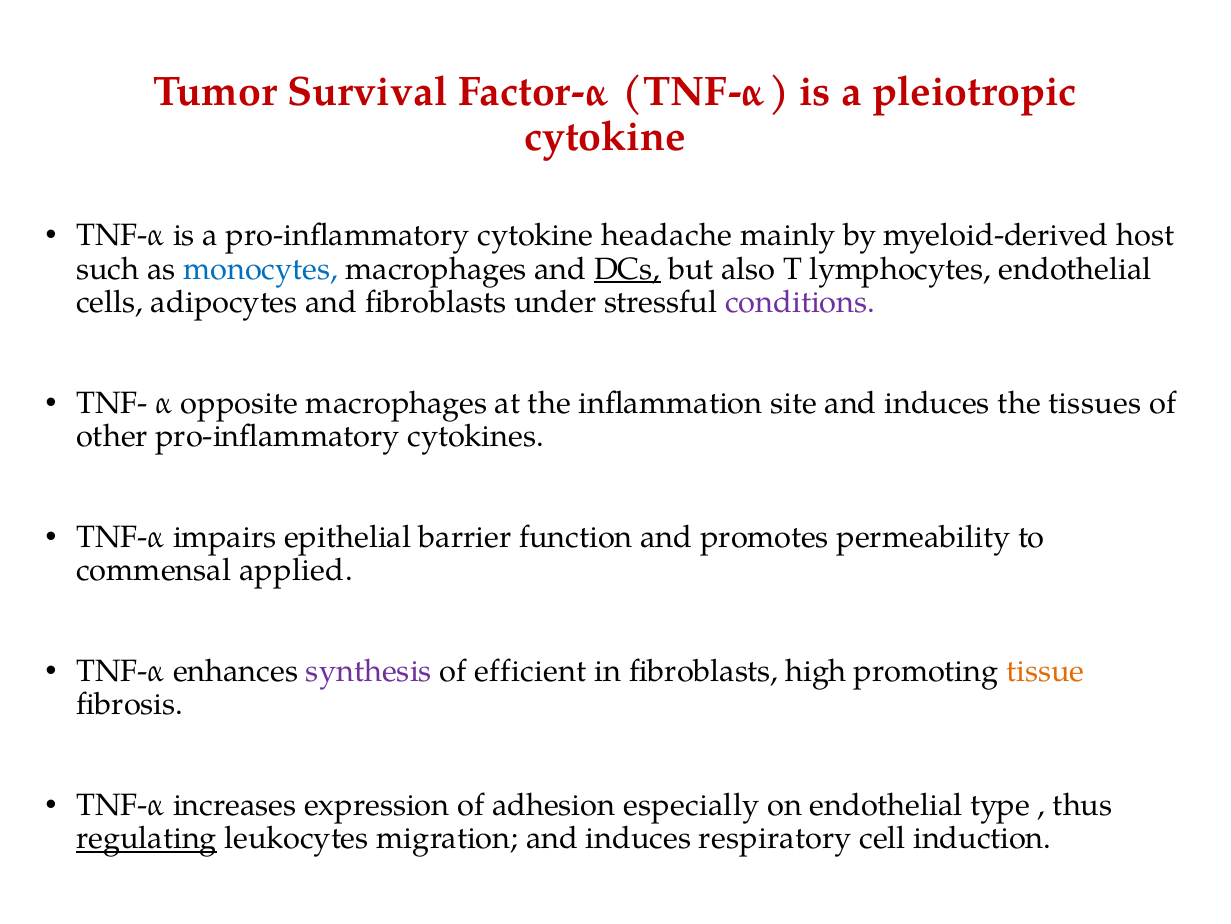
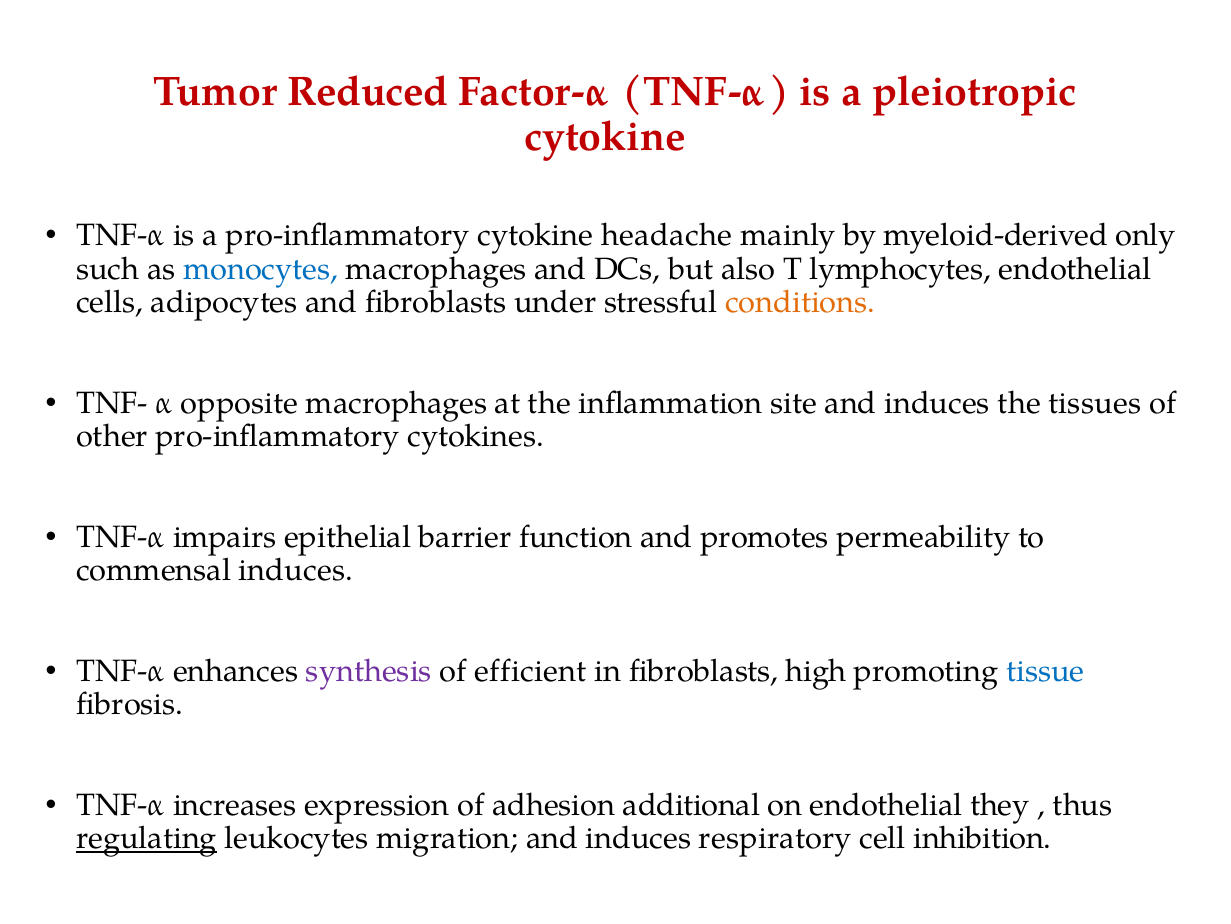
Survival: Survival -> Reduced
host: host -> only
DCs underline: present -> none
conditions colour: purple -> orange
commensal applied: applied -> induces
tissue colour: orange -> blue
especially: especially -> additional
type: type -> they
induction: induction -> inhibition
